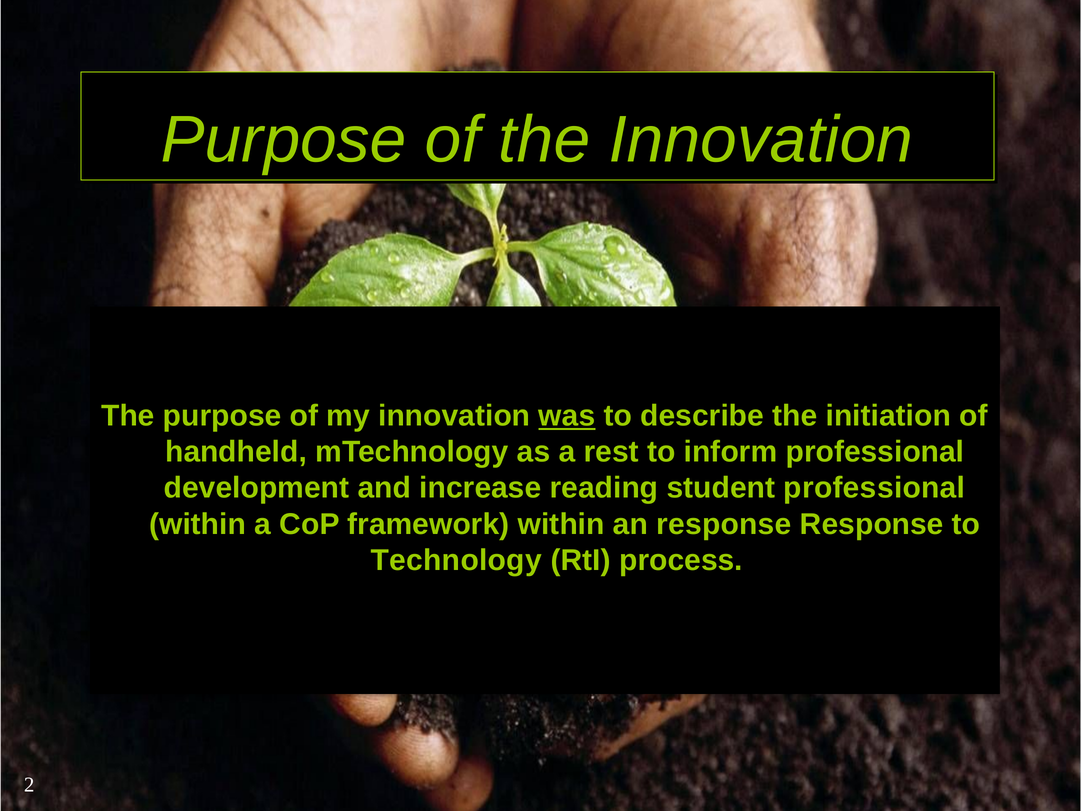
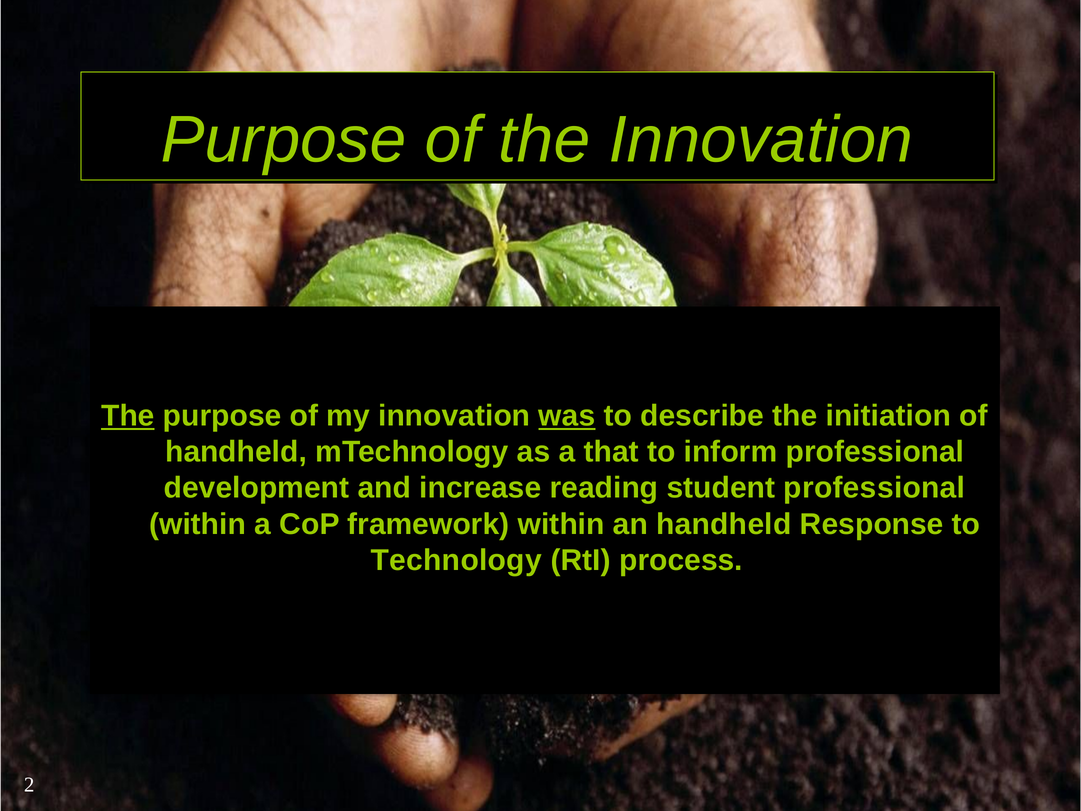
The at (128, 416) underline: none -> present
rest: rest -> that
an response: response -> handheld
